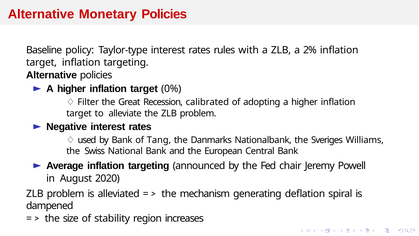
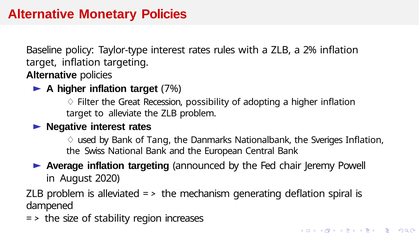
0%: 0% -> 7%
calibrated: calibrated -> possibility
Sveriges Williams: Williams -> Inflation
